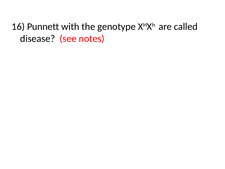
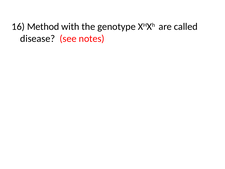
Punnett: Punnett -> Method
